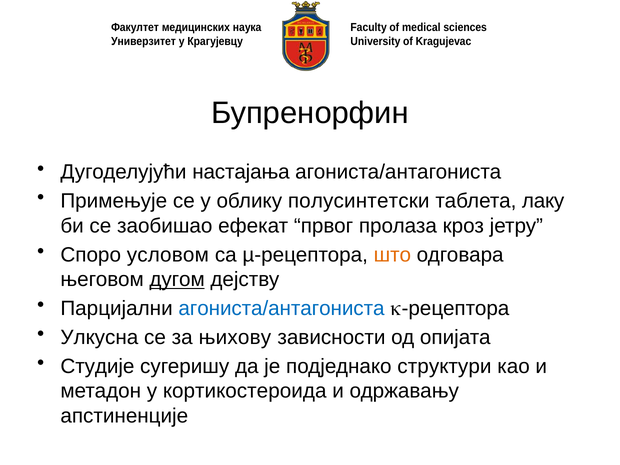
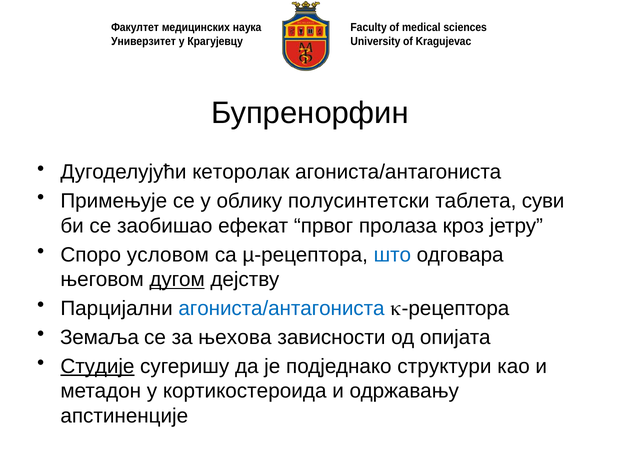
настајања: настајања -> кеторолак
лаку: лаку -> суви
што colour: orange -> blue
Улкусна: Улкусна -> Земаља
њихову: њихову -> њехова
Студије underline: none -> present
